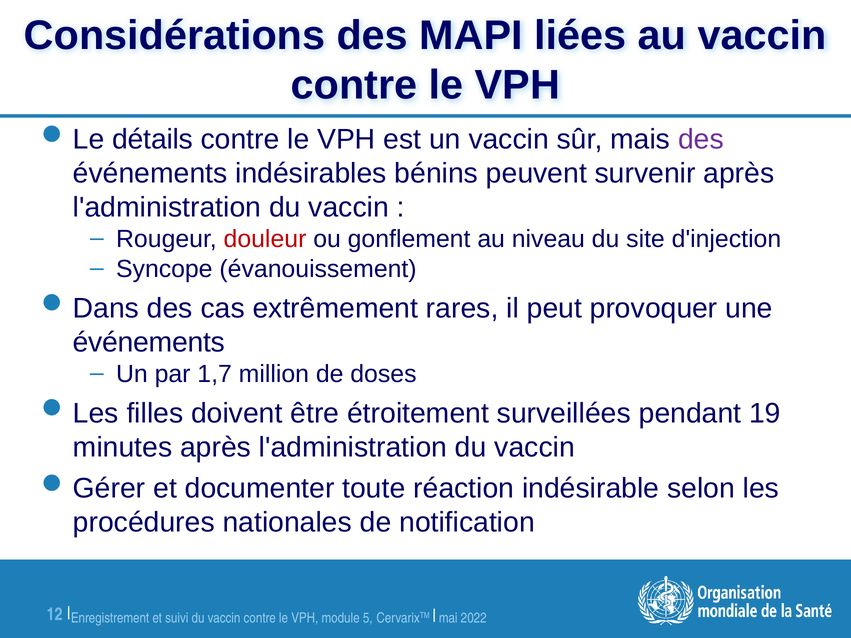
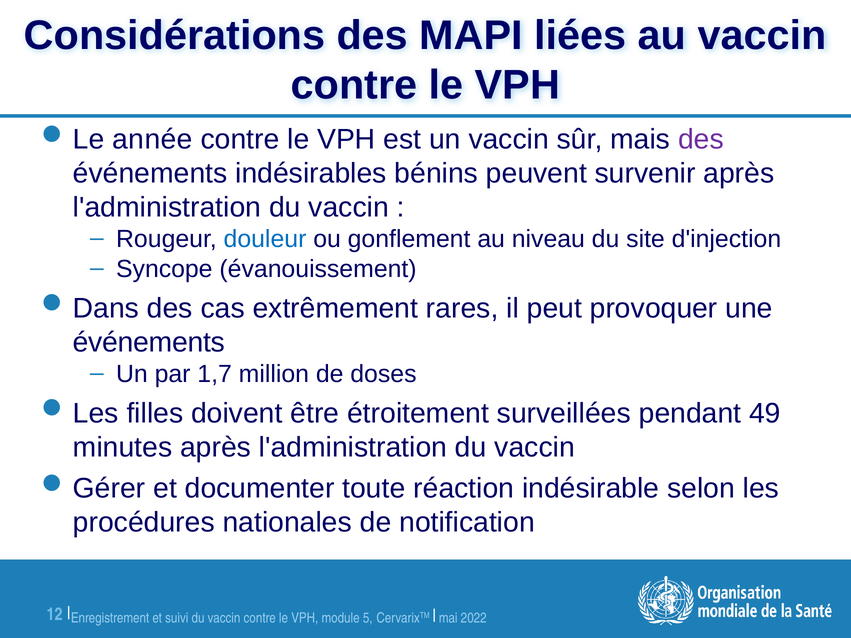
détails: détails -> année
douleur colour: red -> blue
19: 19 -> 49
